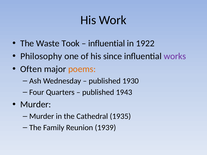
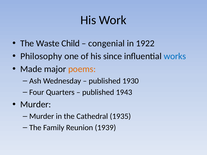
Took: Took -> Child
influential at (107, 43): influential -> congenial
works colour: purple -> blue
Often: Often -> Made
